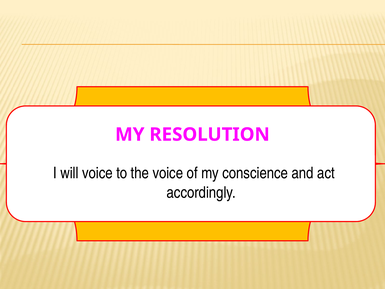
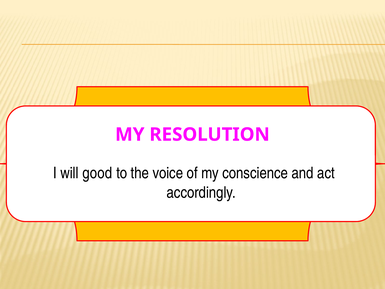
will voice: voice -> good
